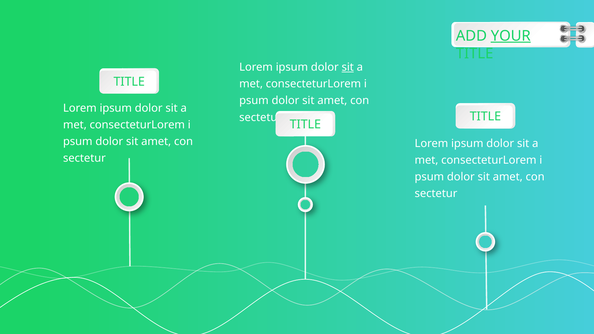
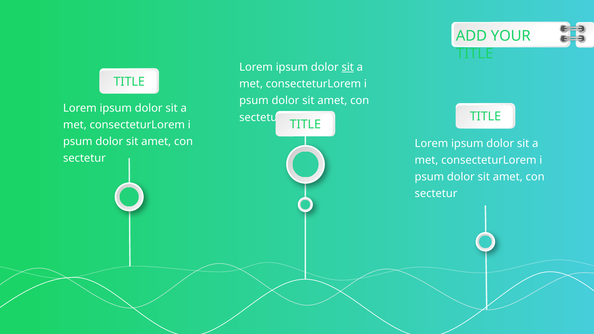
YOUR underline: present -> none
